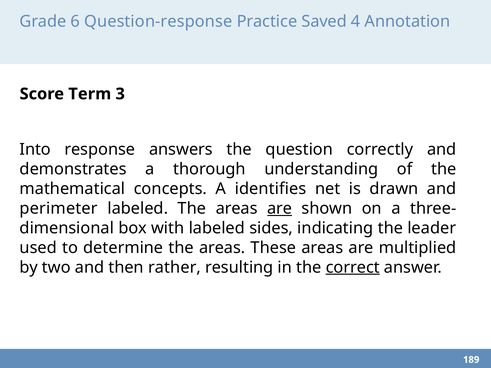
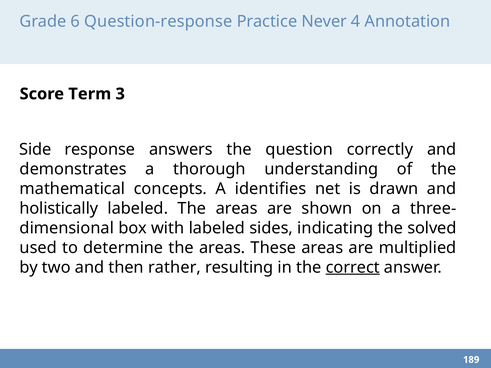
Saved: Saved -> Never
Into: Into -> Side
perimeter: perimeter -> holistically
are at (280, 209) underline: present -> none
leader: leader -> solved
